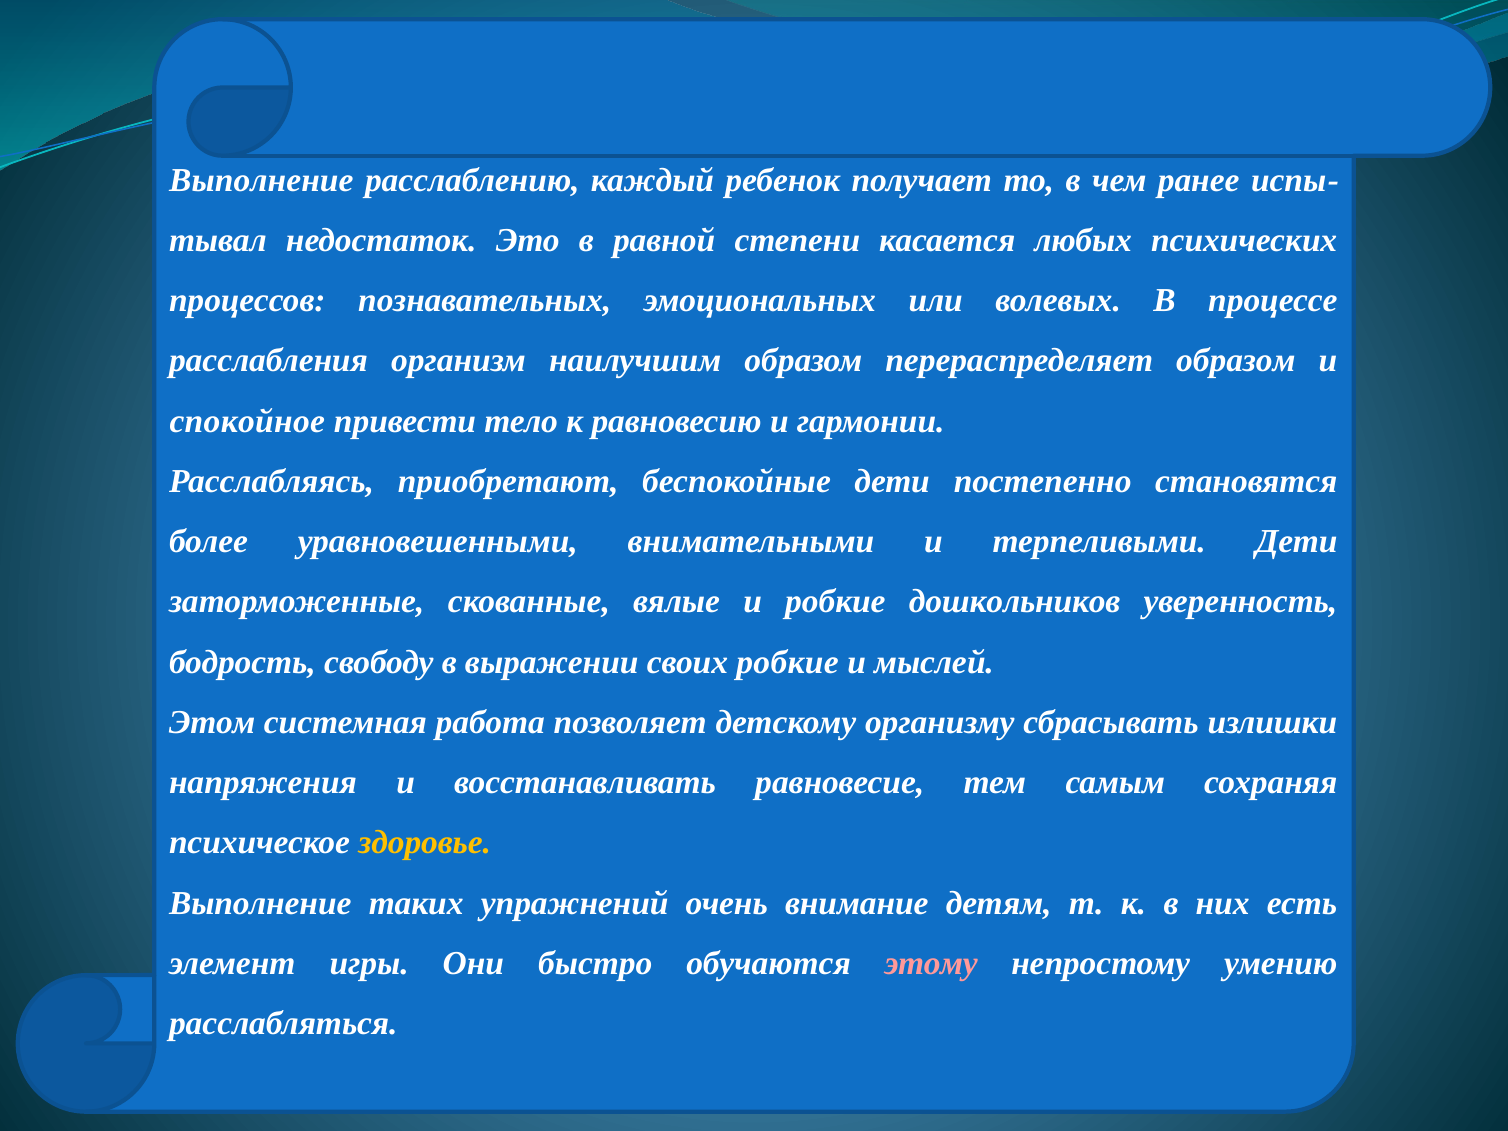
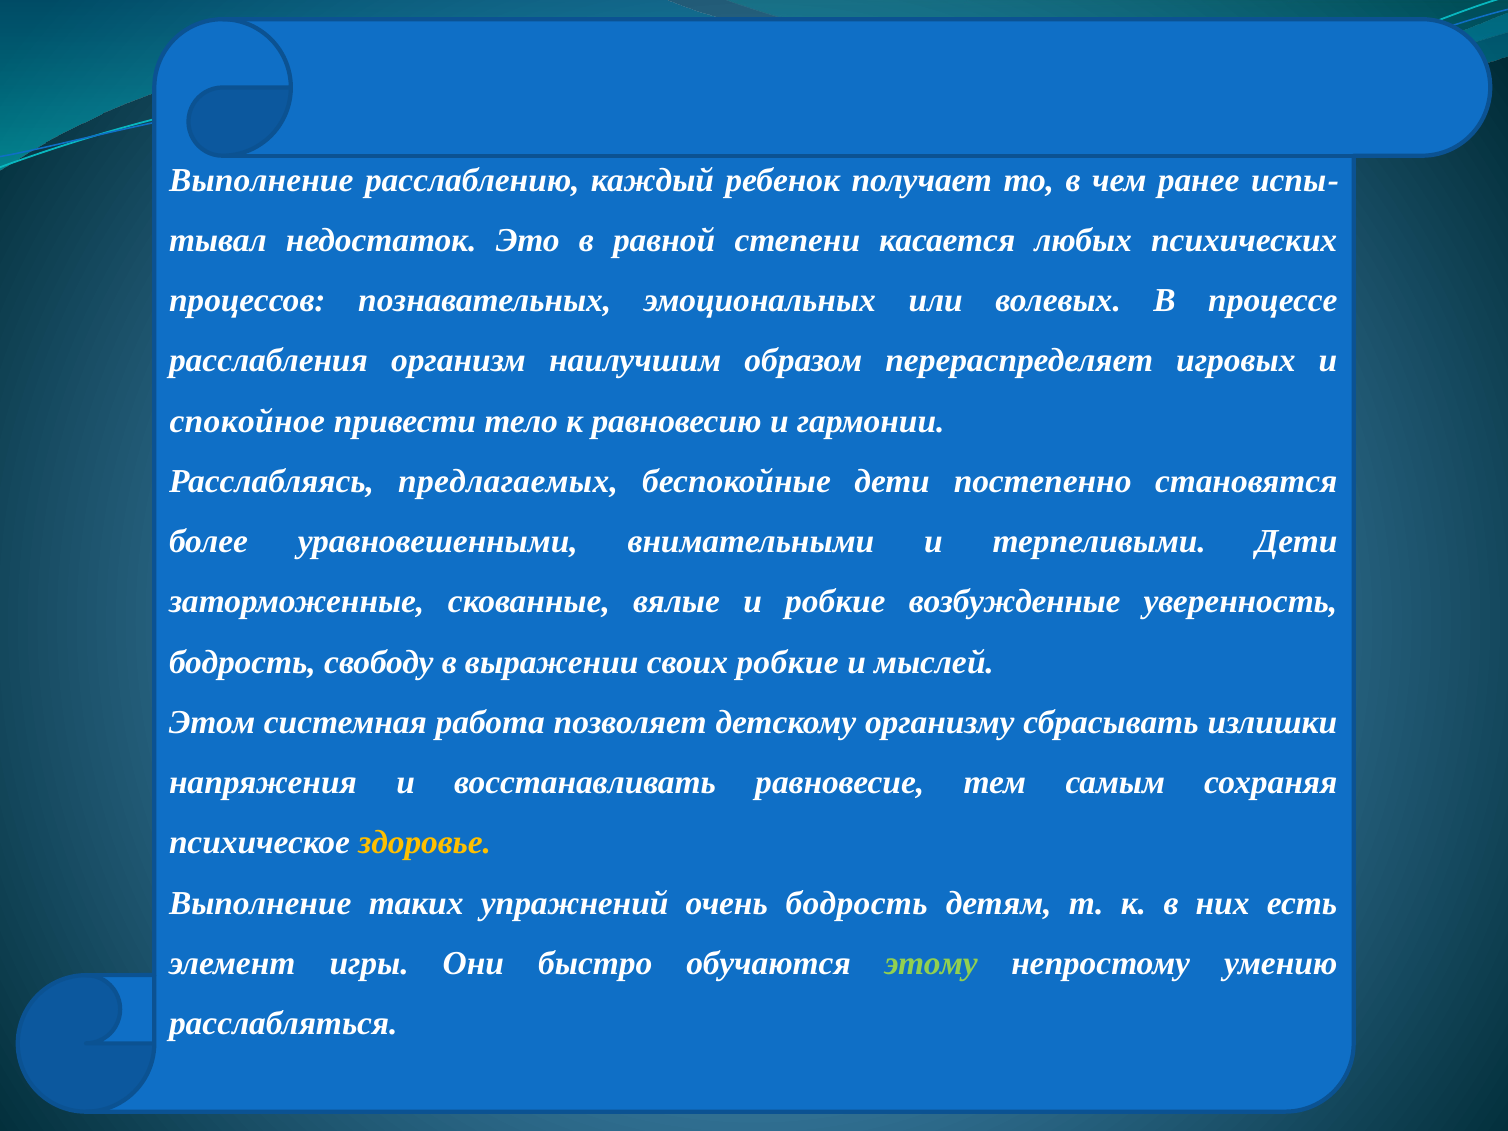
перераспределяет образом: образом -> игровых
приобретают: приобретают -> предлагаемых
дошкольников: дошкольников -> возбужденные
очень внимание: внимание -> бодрость
этому colour: pink -> light green
